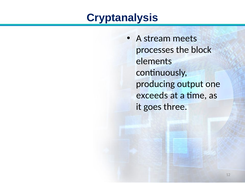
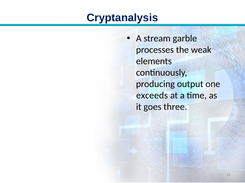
meets: meets -> garble
block: block -> weak
